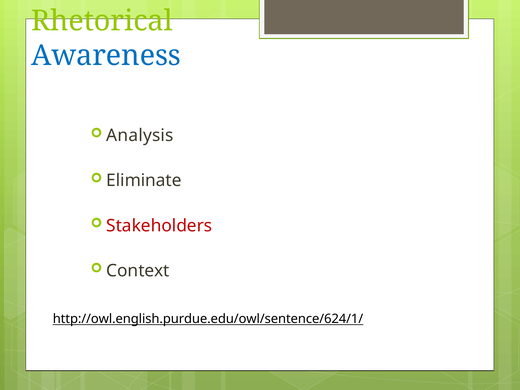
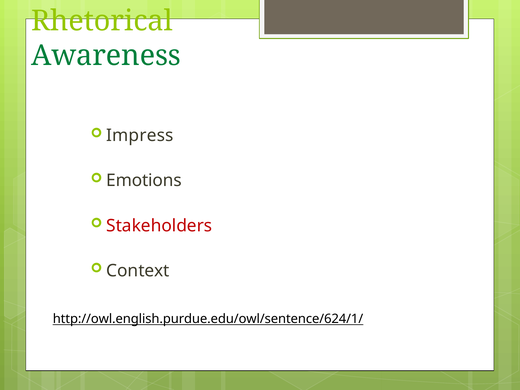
Awareness colour: blue -> green
Analysis: Analysis -> Impress
Eliminate: Eliminate -> Emotions
